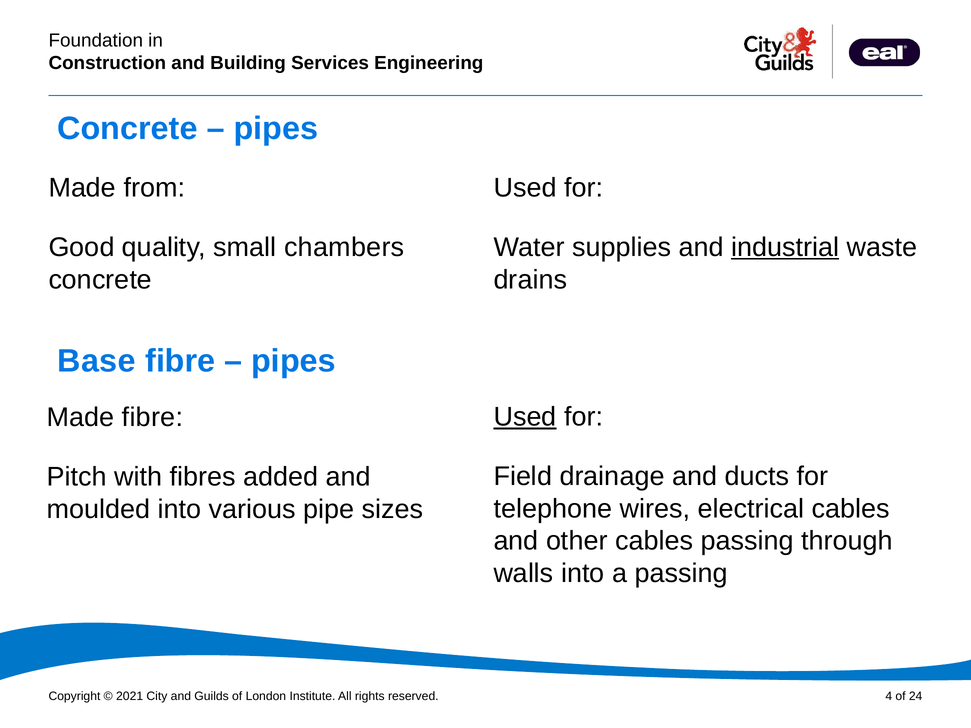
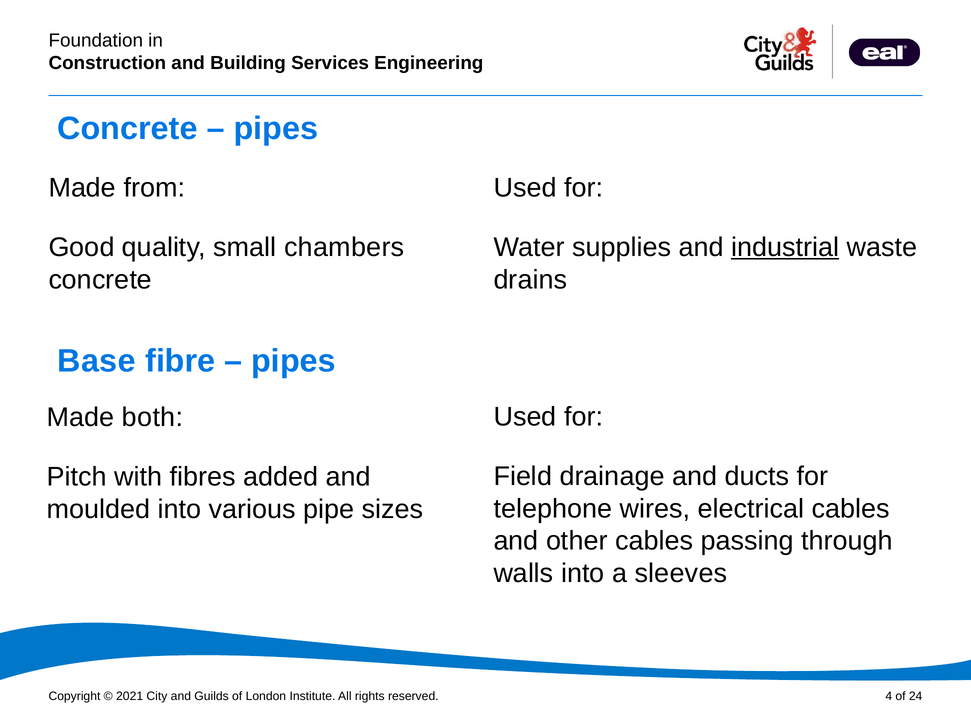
Used at (525, 417) underline: present -> none
Made fibre: fibre -> both
a passing: passing -> sleeves
